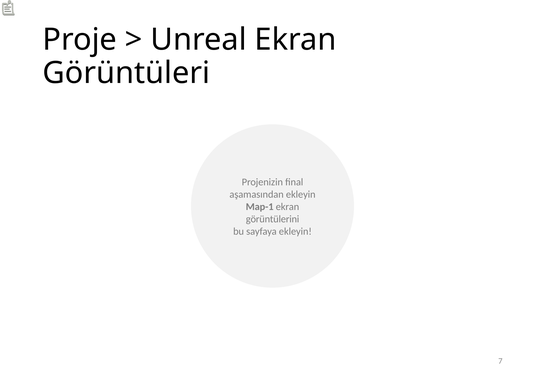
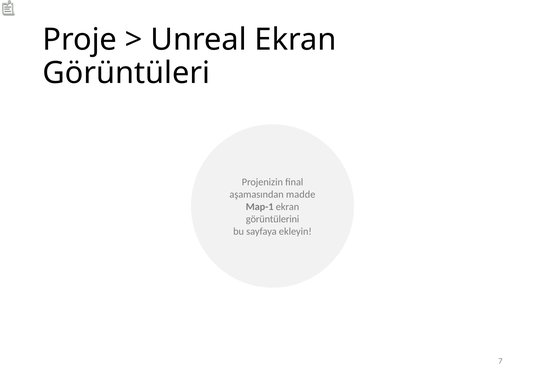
aşamasından ekleyin: ekleyin -> madde
